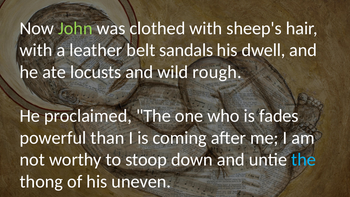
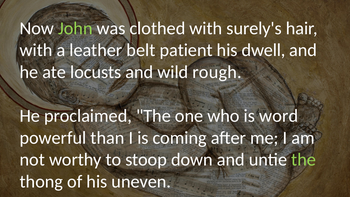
sheep's: sheep's -> surely's
sandals: sandals -> patient
fades: fades -> word
the at (304, 160) colour: light blue -> light green
